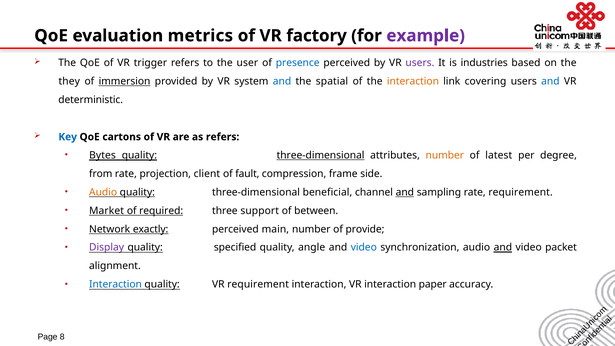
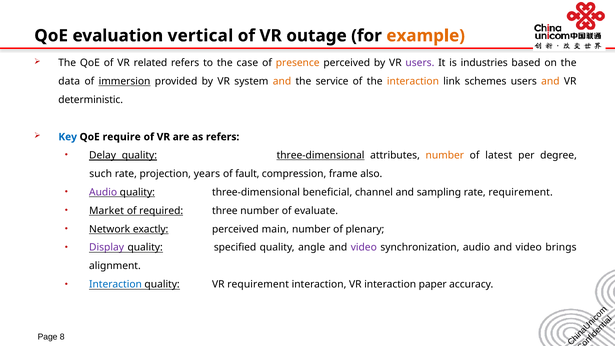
metrics: metrics -> vertical
factory: factory -> outage
example colour: purple -> orange
trigger: trigger -> related
user: user -> case
presence colour: blue -> orange
they: they -> data
and at (282, 82) colour: blue -> orange
spatial: spatial -> service
covering: covering -> schemes
and at (550, 82) colour: blue -> orange
cartons: cartons -> require
Bytes: Bytes -> Delay
from: from -> such
client: client -> years
side: side -> also
Audio at (103, 192) colour: orange -> purple
and at (405, 192) underline: present -> none
three support: support -> number
between: between -> evaluate
provide: provide -> plenary
video at (364, 248) colour: blue -> purple
and at (503, 248) underline: present -> none
packet: packet -> brings
